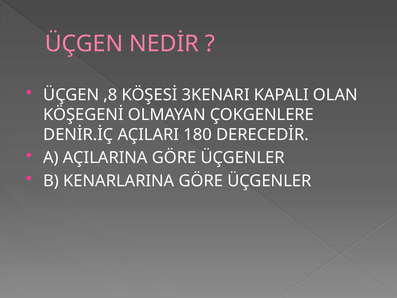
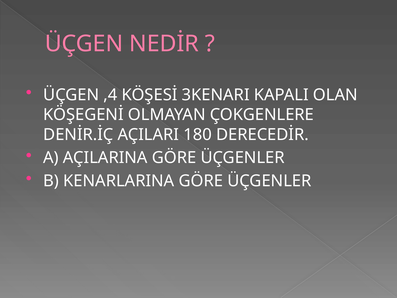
,8: ,8 -> ,4
